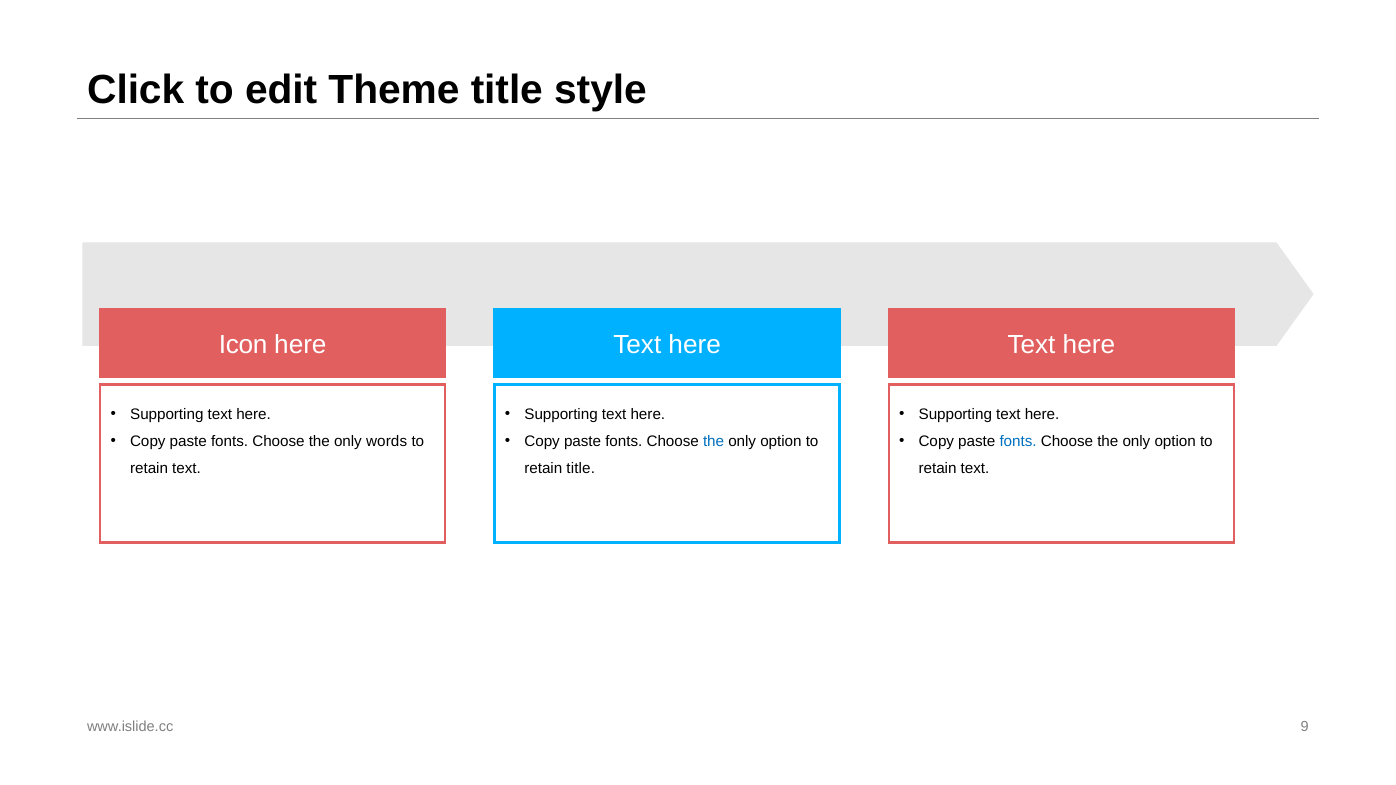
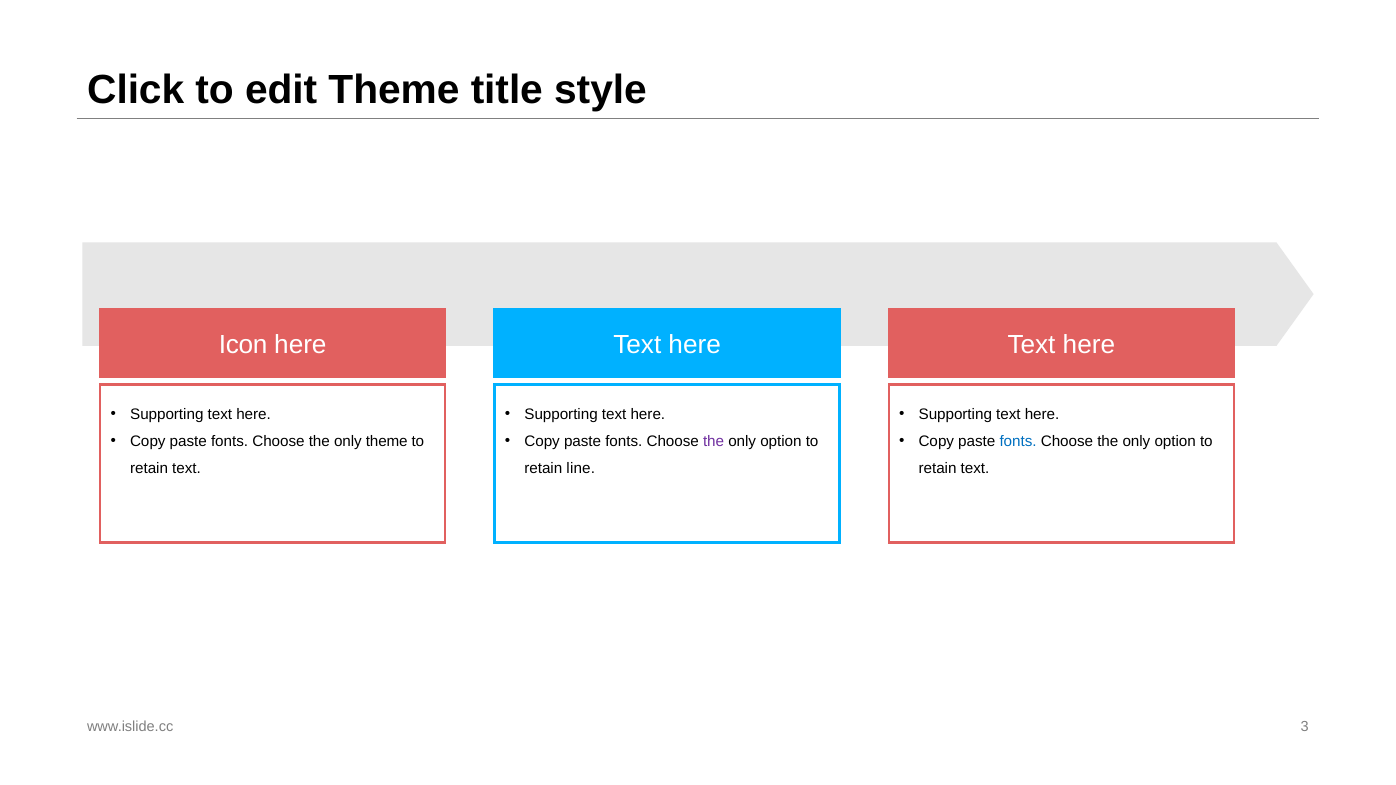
only words: words -> theme
the at (714, 442) colour: blue -> purple
retain title: title -> line
9: 9 -> 3
